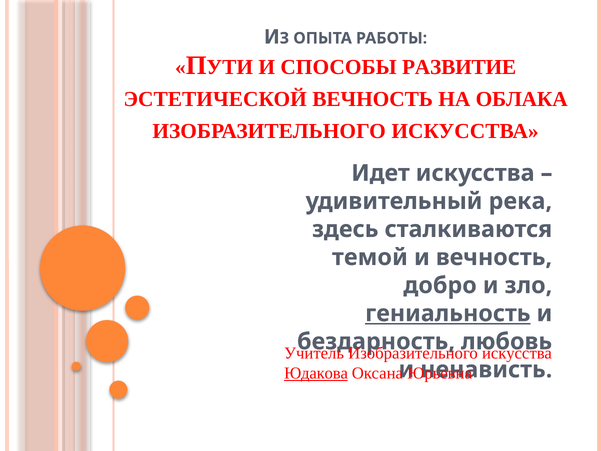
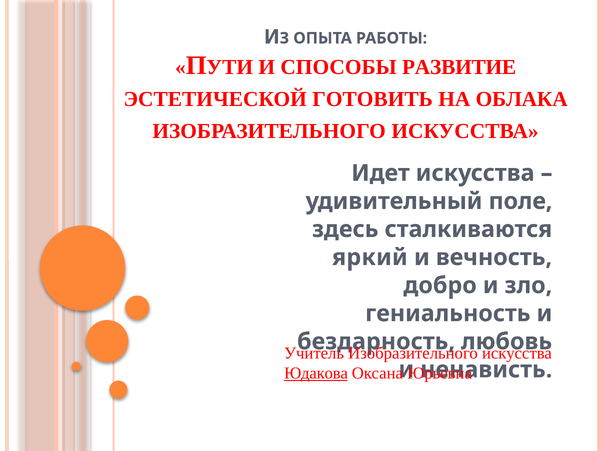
ЭСТЕТИЧЕСКОЙ ВЕЧНОСТЬ: ВЕЧНОСТЬ -> ГОТОВИТЬ
река: река -> поле
темой: темой -> яркий
гениальность underline: present -> none
